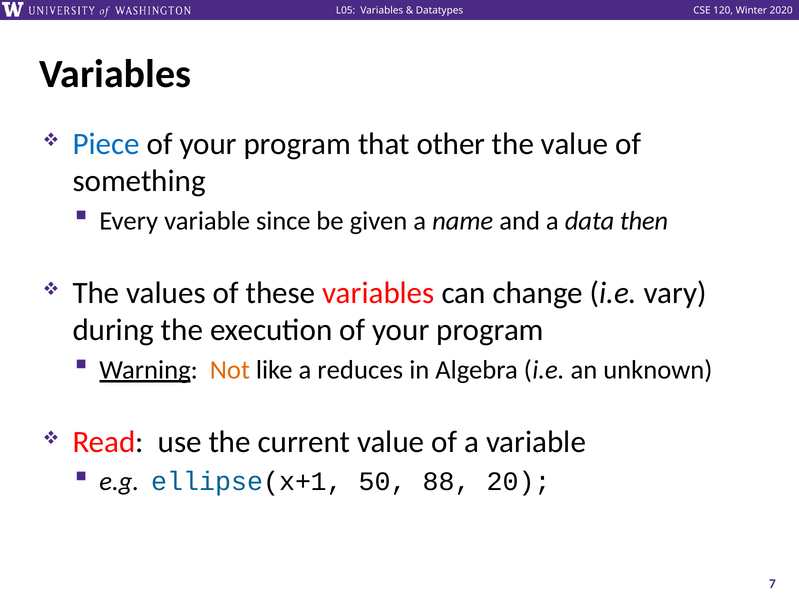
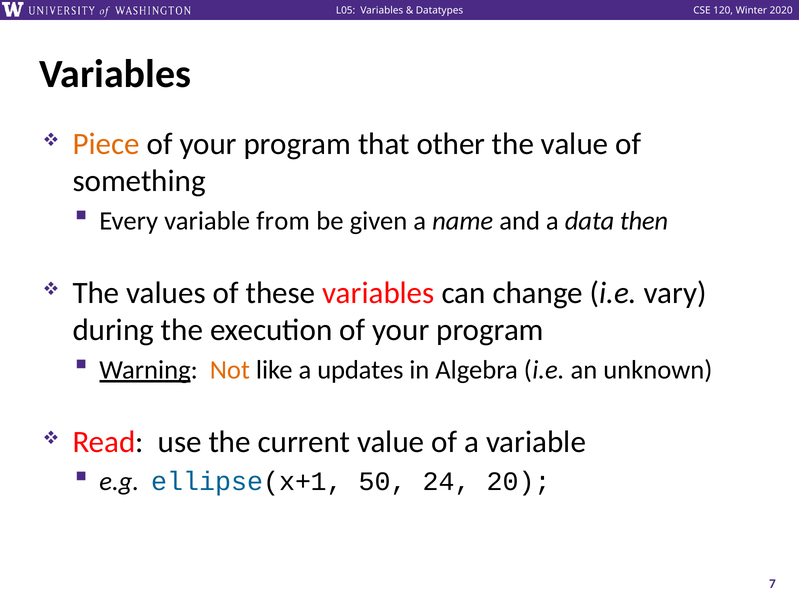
Piece colour: blue -> orange
since: since -> from
reduces: reduces -> updates
88: 88 -> 24
